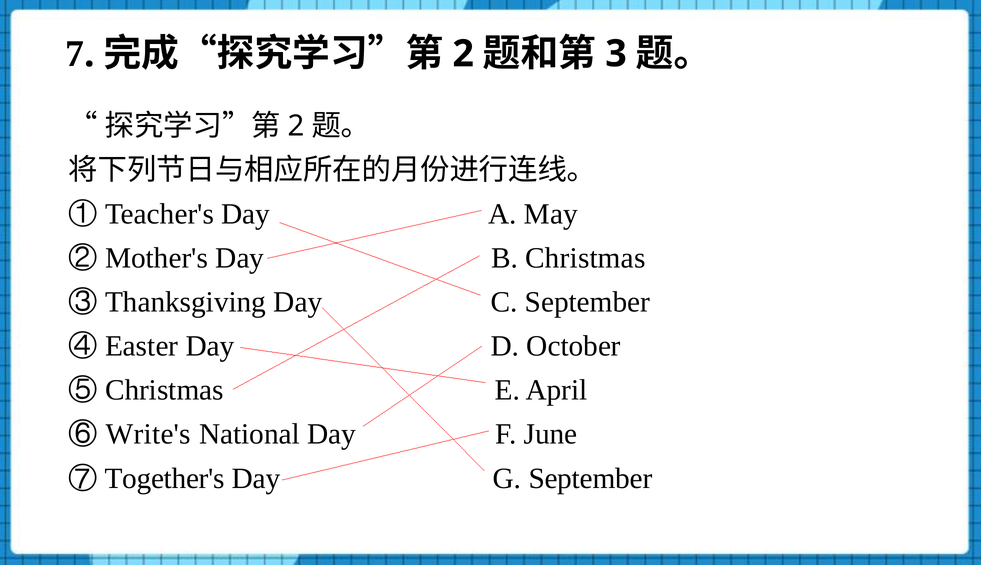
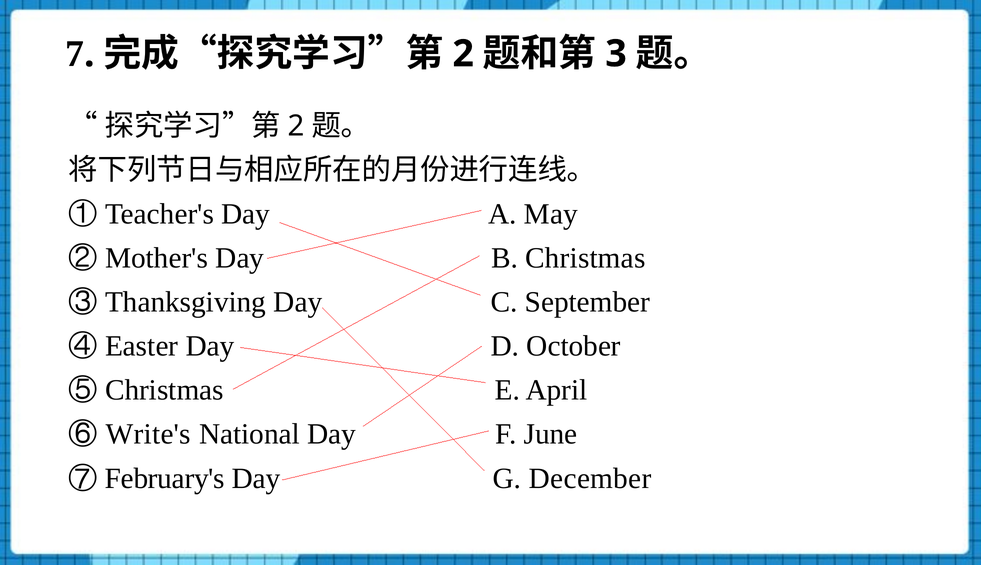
Together's: Together's -> February's
G September: September -> December
